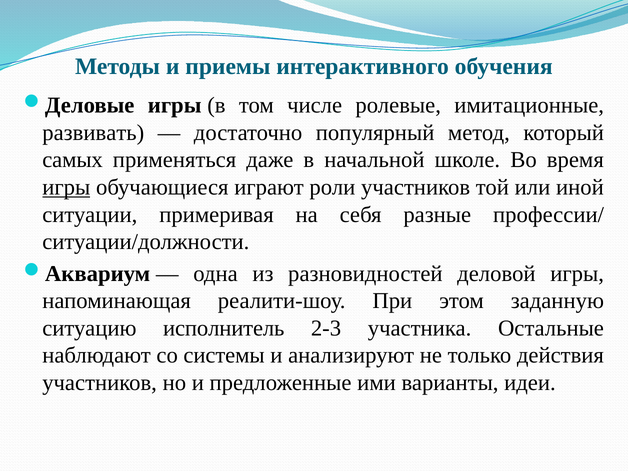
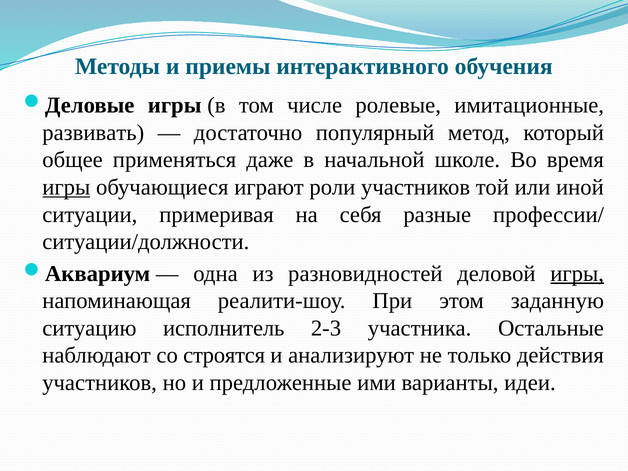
самых: самых -> общее
игры at (577, 274) underline: none -> present
системы: системы -> строятся
